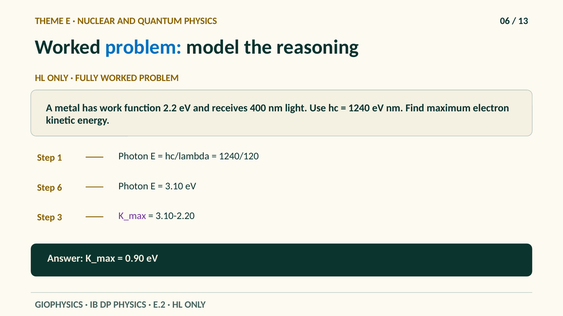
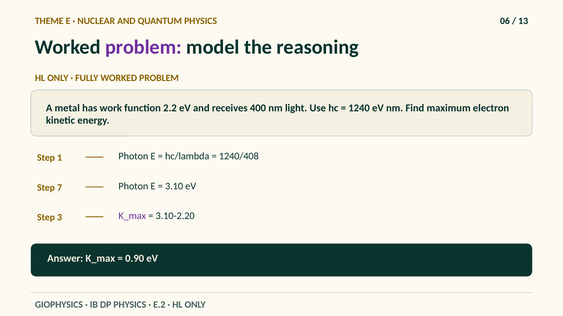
problem at (143, 47) colour: blue -> purple
1240/120: 1240/120 -> 1240/408
6: 6 -> 7
